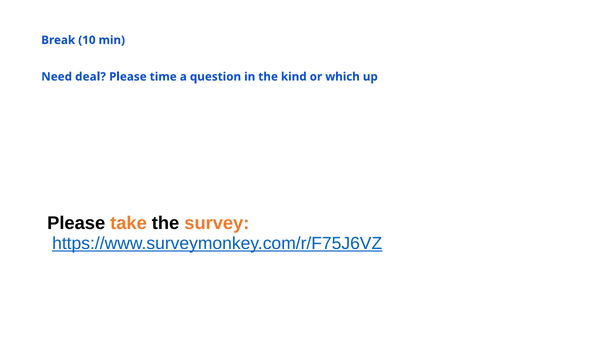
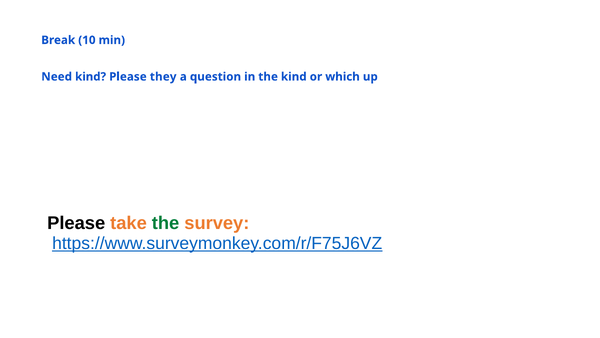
Need deal: deal -> kind
time: time -> they
the at (166, 223) colour: black -> green
